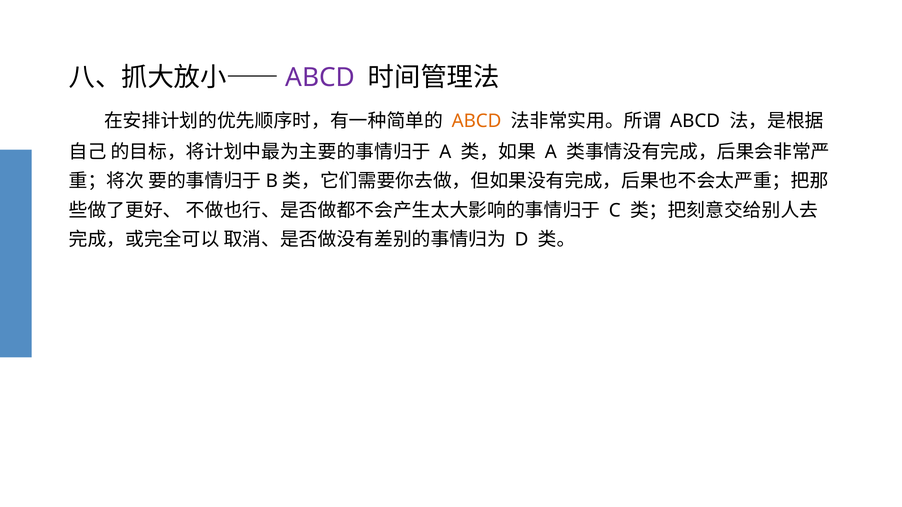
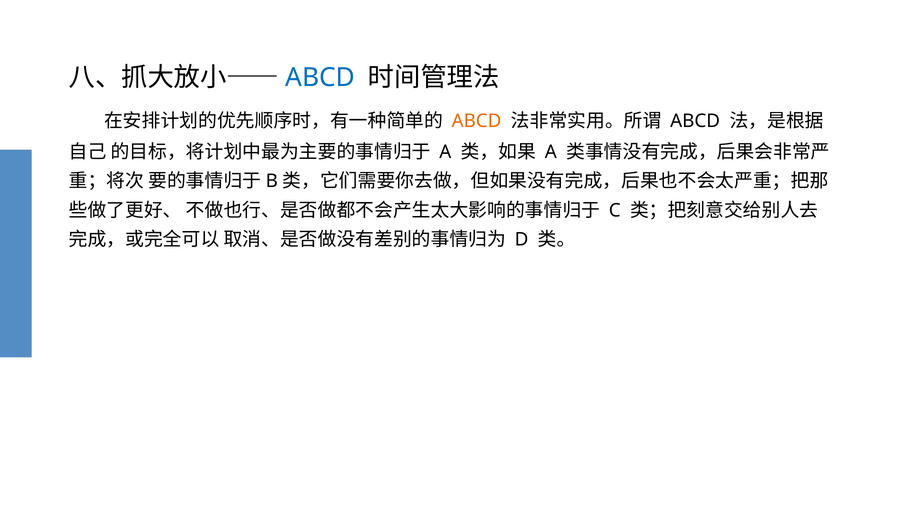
ABCD at (320, 78) colour: purple -> blue
